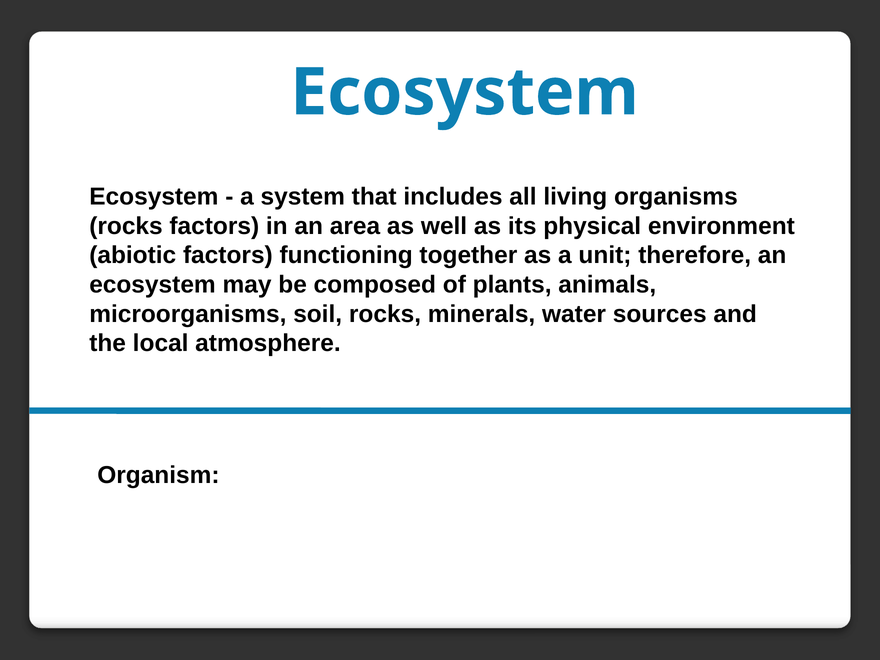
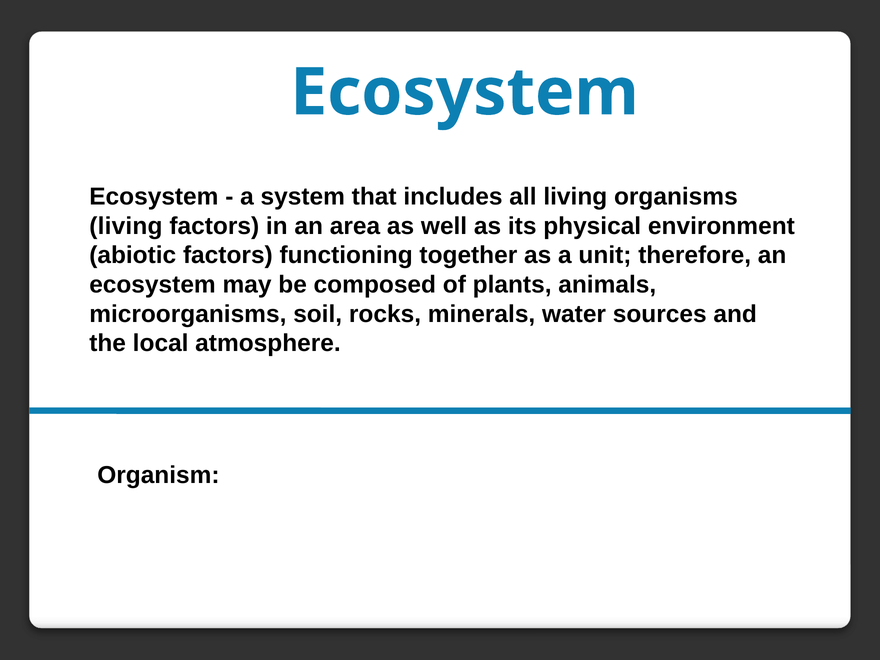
rocks at (126, 226): rocks -> living
